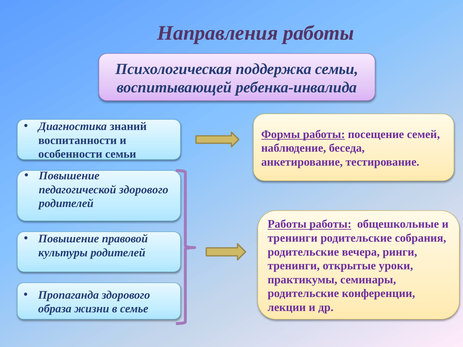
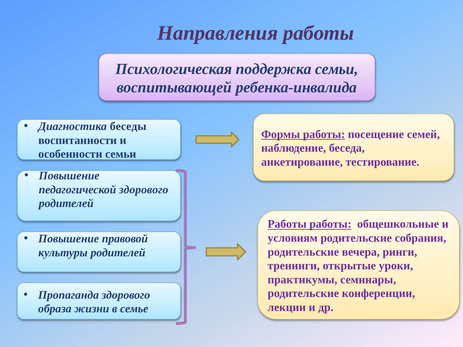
знаний: знаний -> беседы
тренинги at (293, 238): тренинги -> условиям
